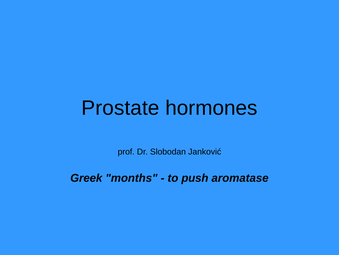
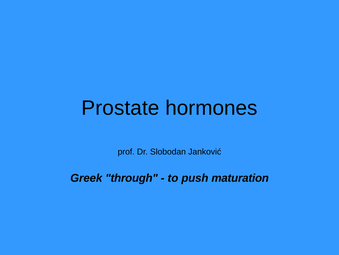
months: months -> through
aromatase: aromatase -> maturation
